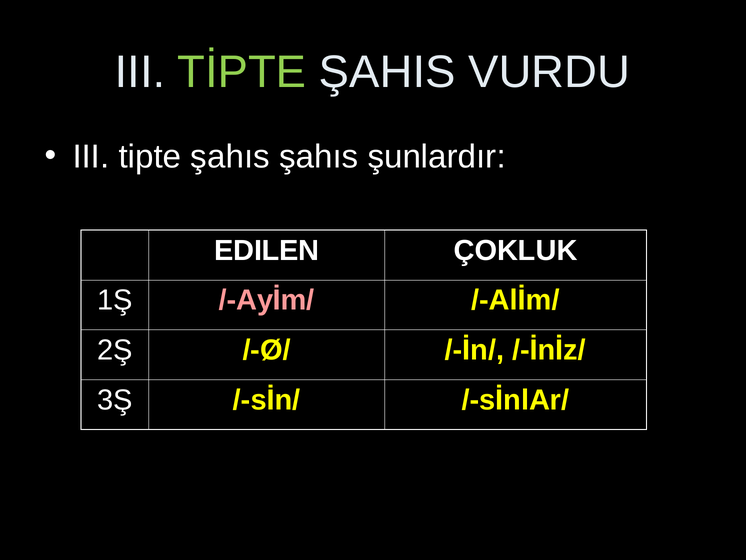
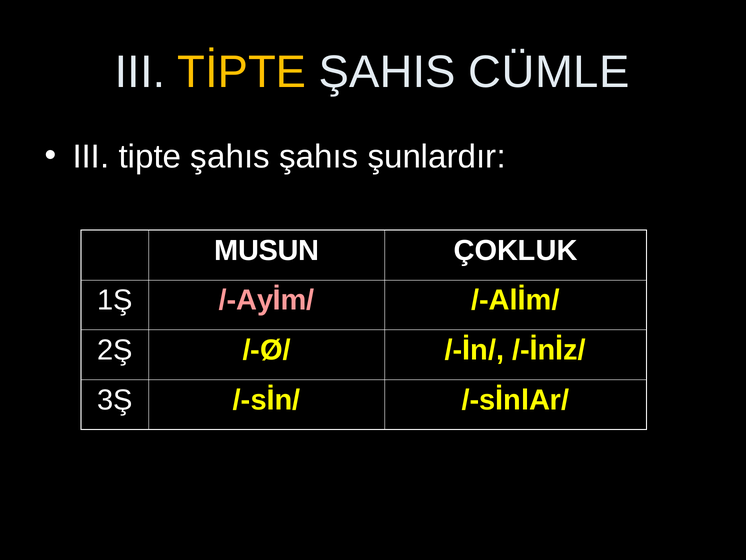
TİPTE colour: light green -> yellow
VURDU: VURDU -> CÜMLE
EDILEN: EDILEN -> MUSUN
